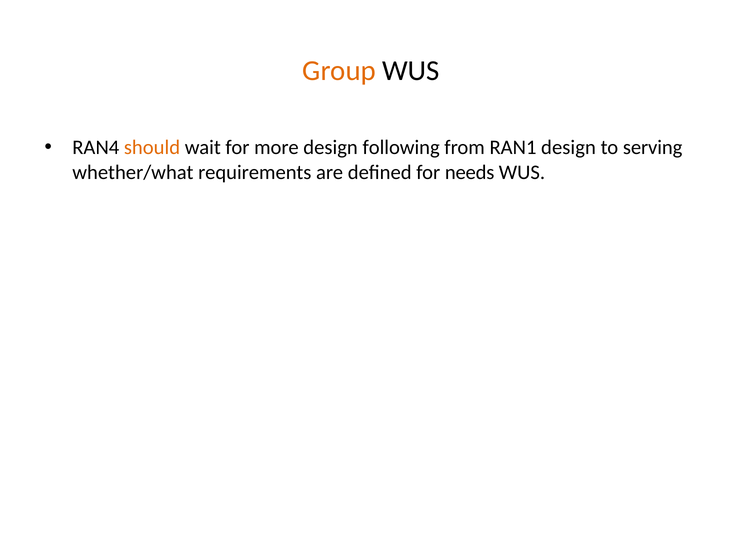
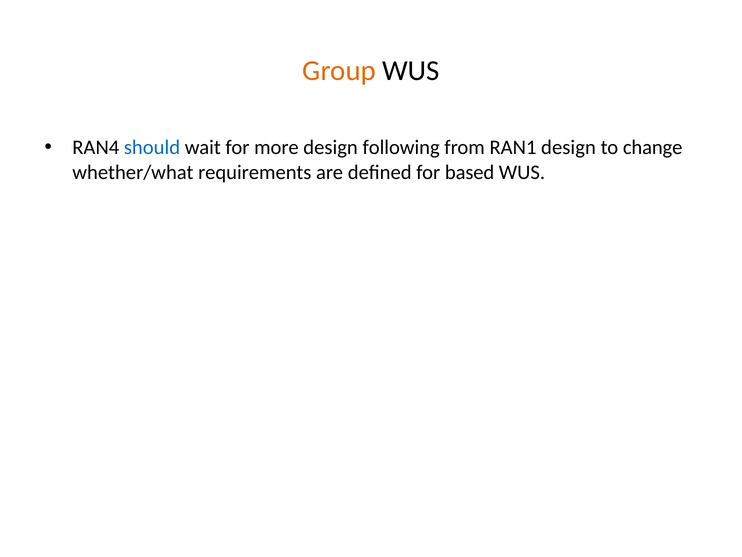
should colour: orange -> blue
serving: serving -> change
needs: needs -> based
